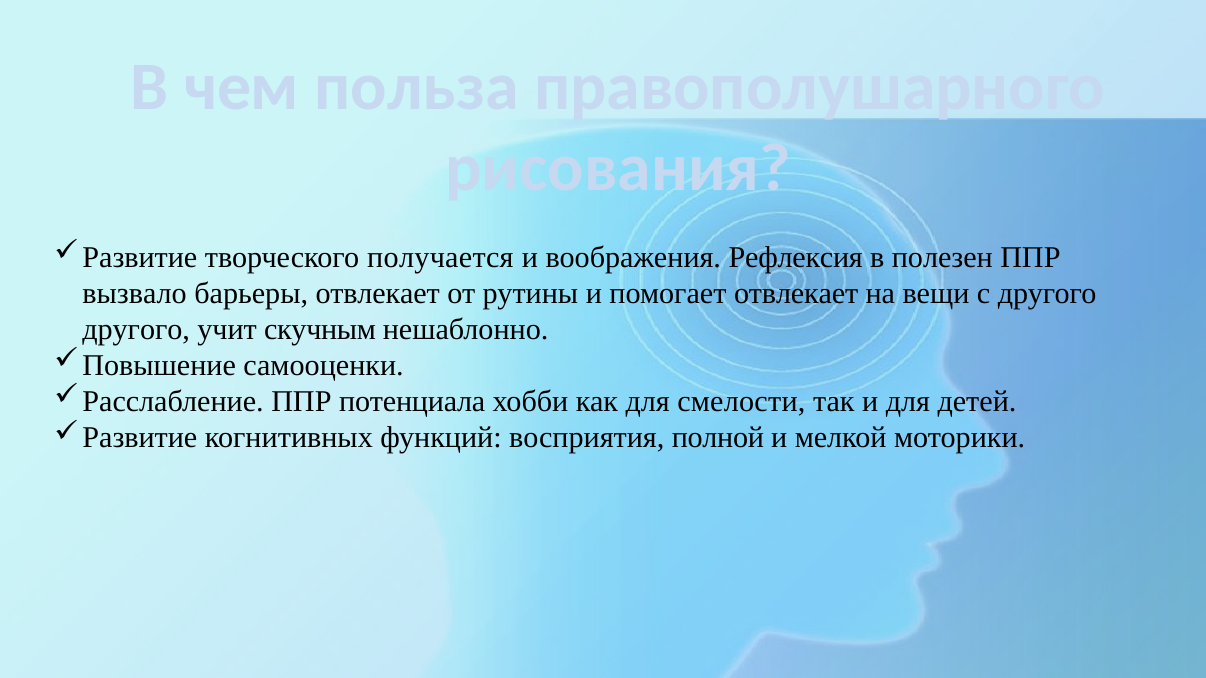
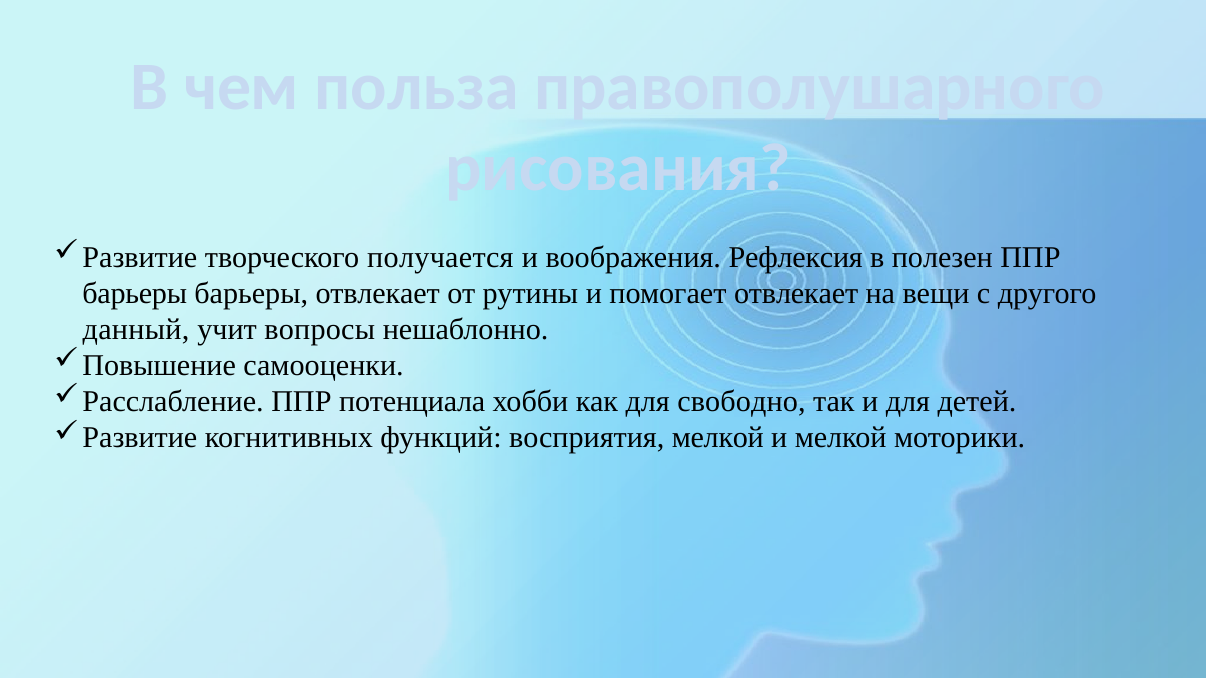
вызвало at (135, 294): вызвало -> барьеры
другого at (136, 330): другого -> данный
скучным: скучным -> вопросы
смелости: смелости -> свободно
восприятия полной: полной -> мелкой
